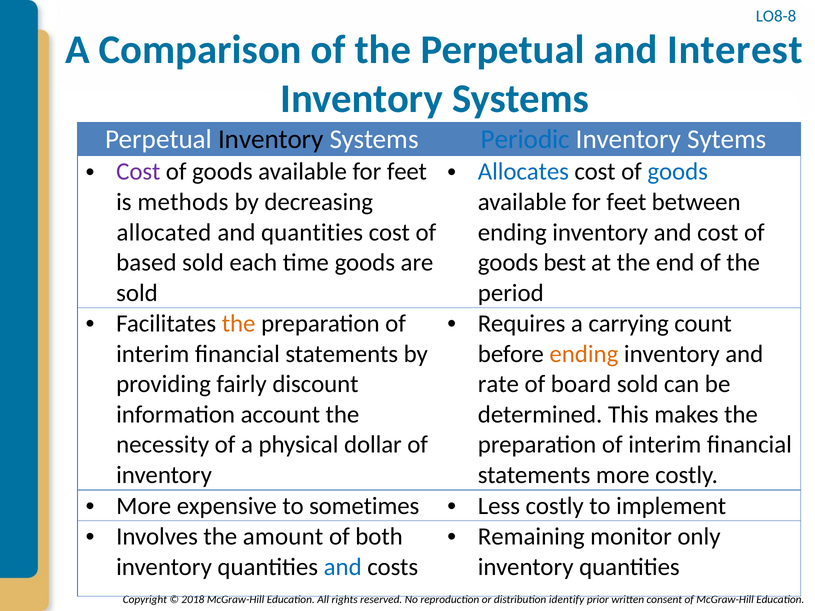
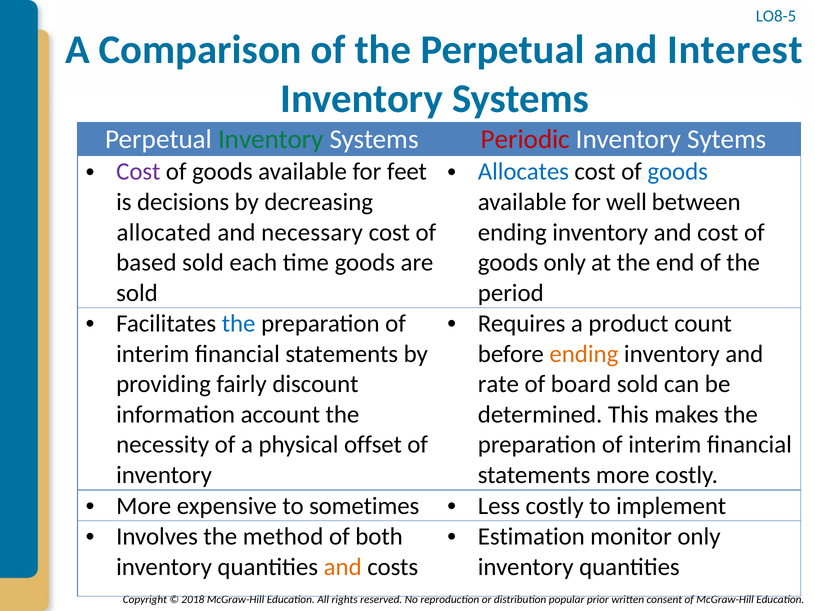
LO8-8: LO8-8 -> LO8-5
Inventory at (271, 140) colour: black -> green
Periodic colour: blue -> red
methods: methods -> decisions
feet at (626, 202): feet -> well
and quantities: quantities -> necessary
goods best: best -> only
the at (239, 324) colour: orange -> blue
carrying: carrying -> product
dollar: dollar -> offset
amount: amount -> method
Remaining: Remaining -> Estimation
and at (343, 567) colour: blue -> orange
identify: identify -> popular
